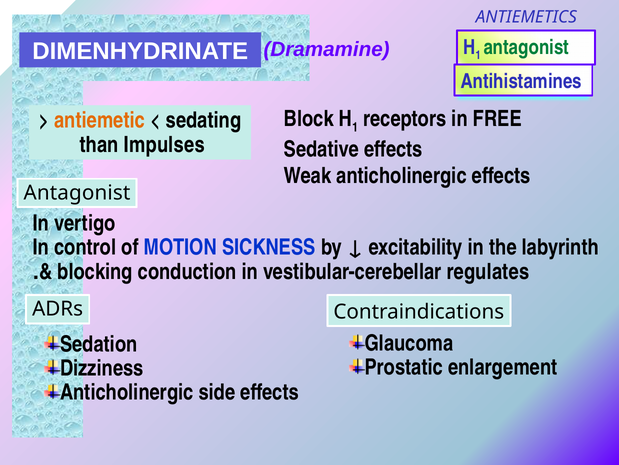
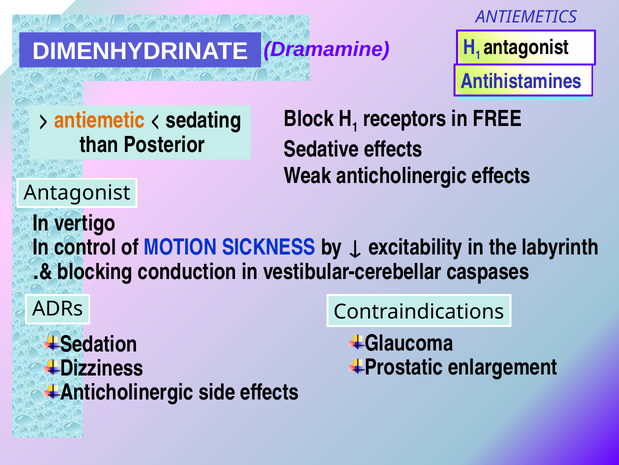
antagonist at (526, 47) colour: green -> black
Impulses: Impulses -> Posterior
regulates: regulates -> caspases
